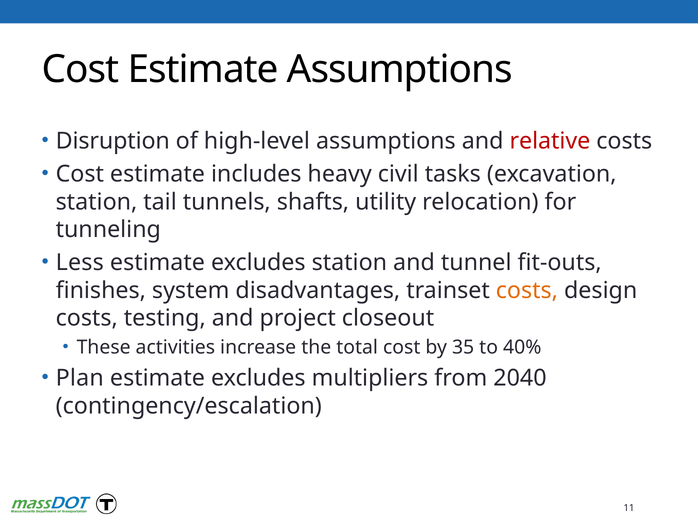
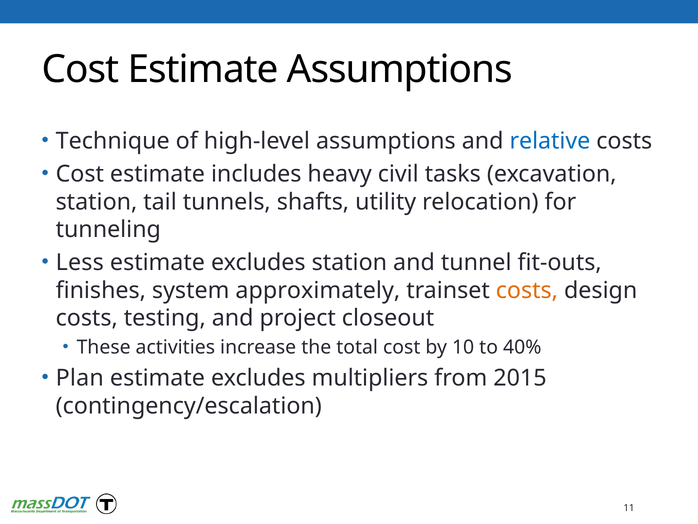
Disruption: Disruption -> Technique
relative colour: red -> blue
disadvantages: disadvantages -> approximately
35: 35 -> 10
2040: 2040 -> 2015
